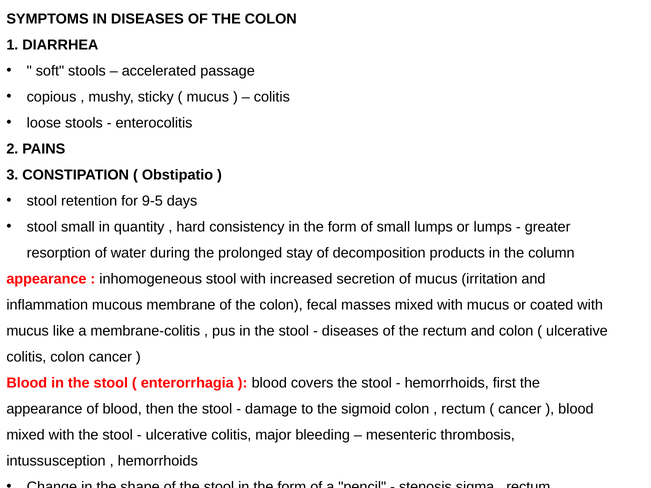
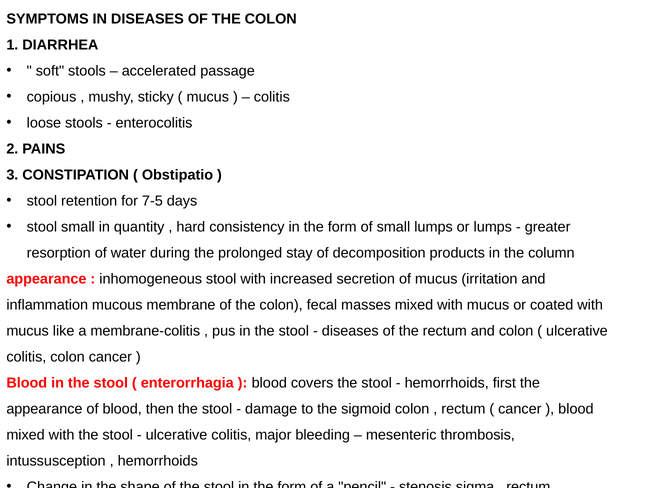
9-5: 9-5 -> 7-5
